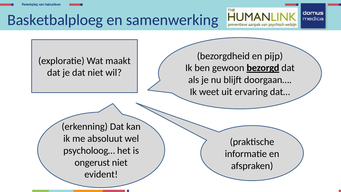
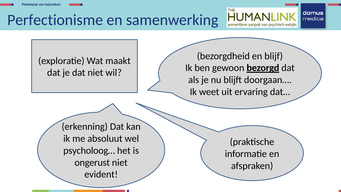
Basketbalploeg: Basketbalploeg -> Perfectionisme
pijp: pijp -> blijf
